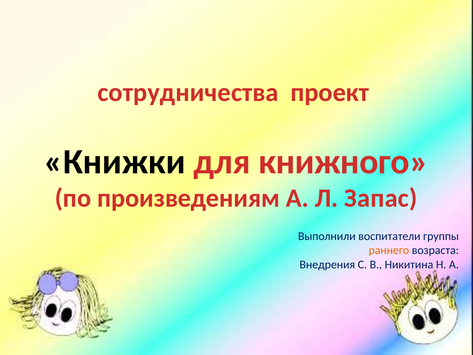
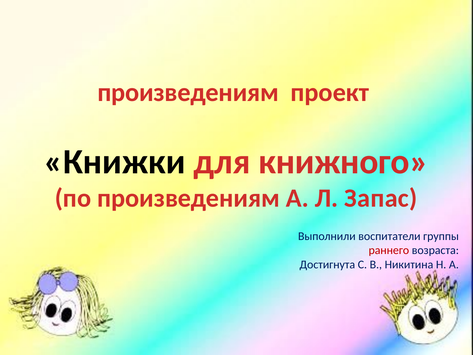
сотрудничества at (188, 92): сотрудничества -> произведениям
раннего colour: orange -> red
Внедрения: Внедрения -> Достигнута
